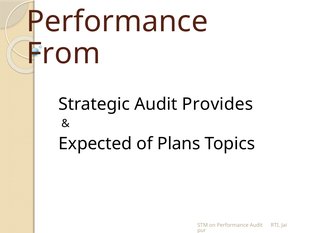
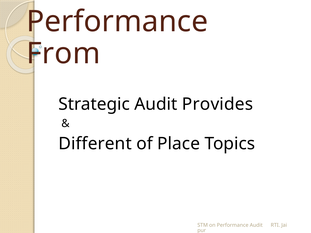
Expected: Expected -> Different
Plans: Plans -> Place
